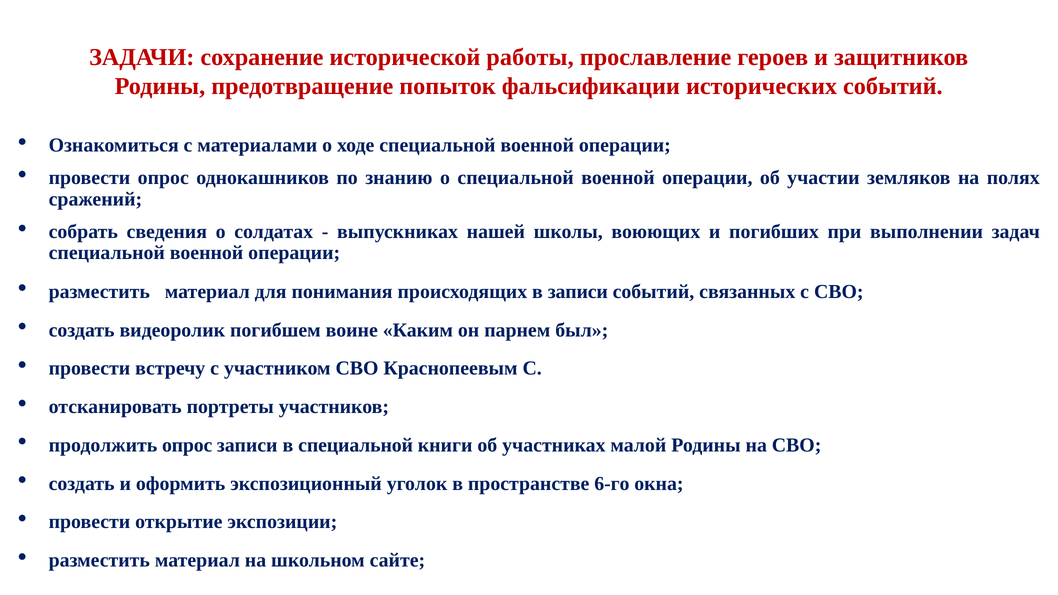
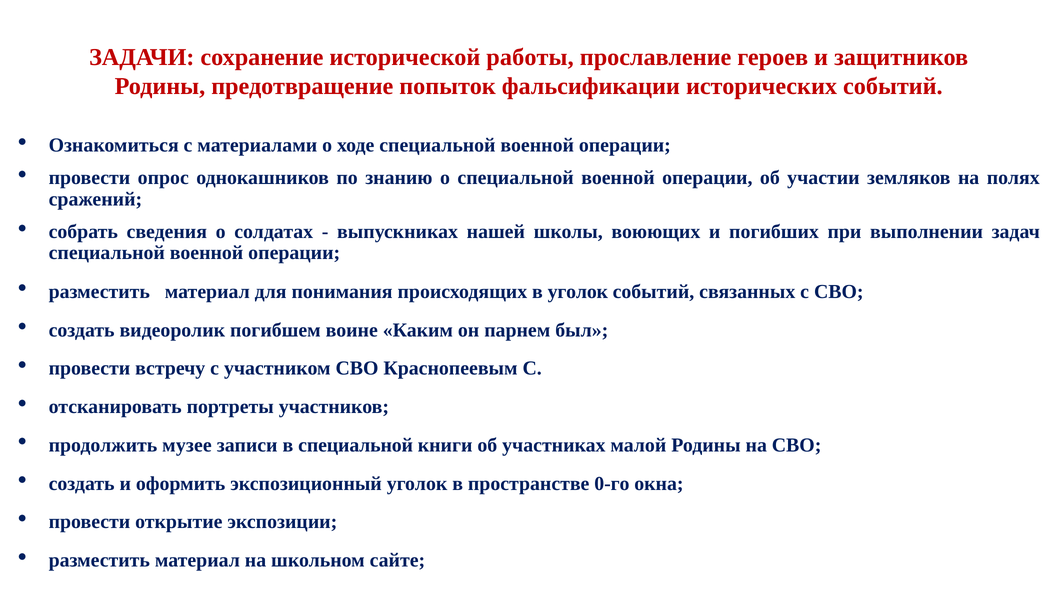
в записи: записи -> уголок
продолжить опрос: опрос -> музее
6-го: 6-го -> 0-го
